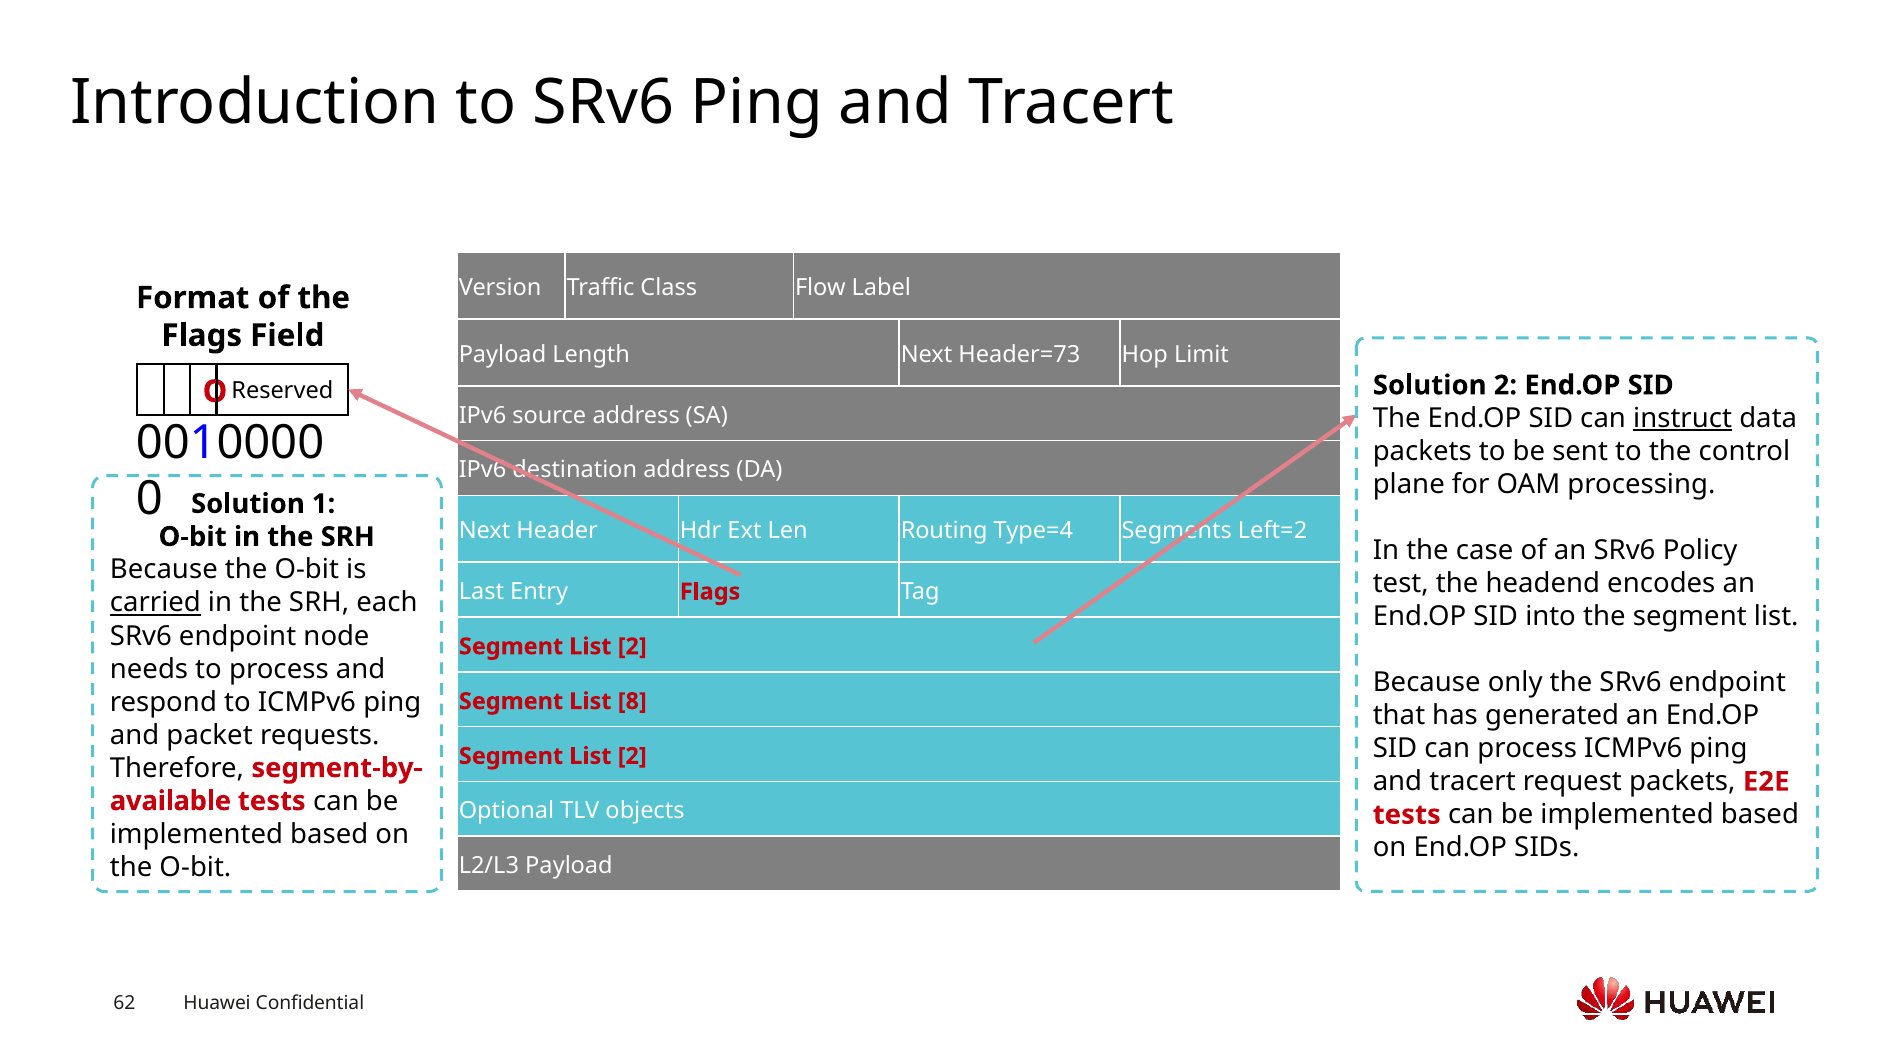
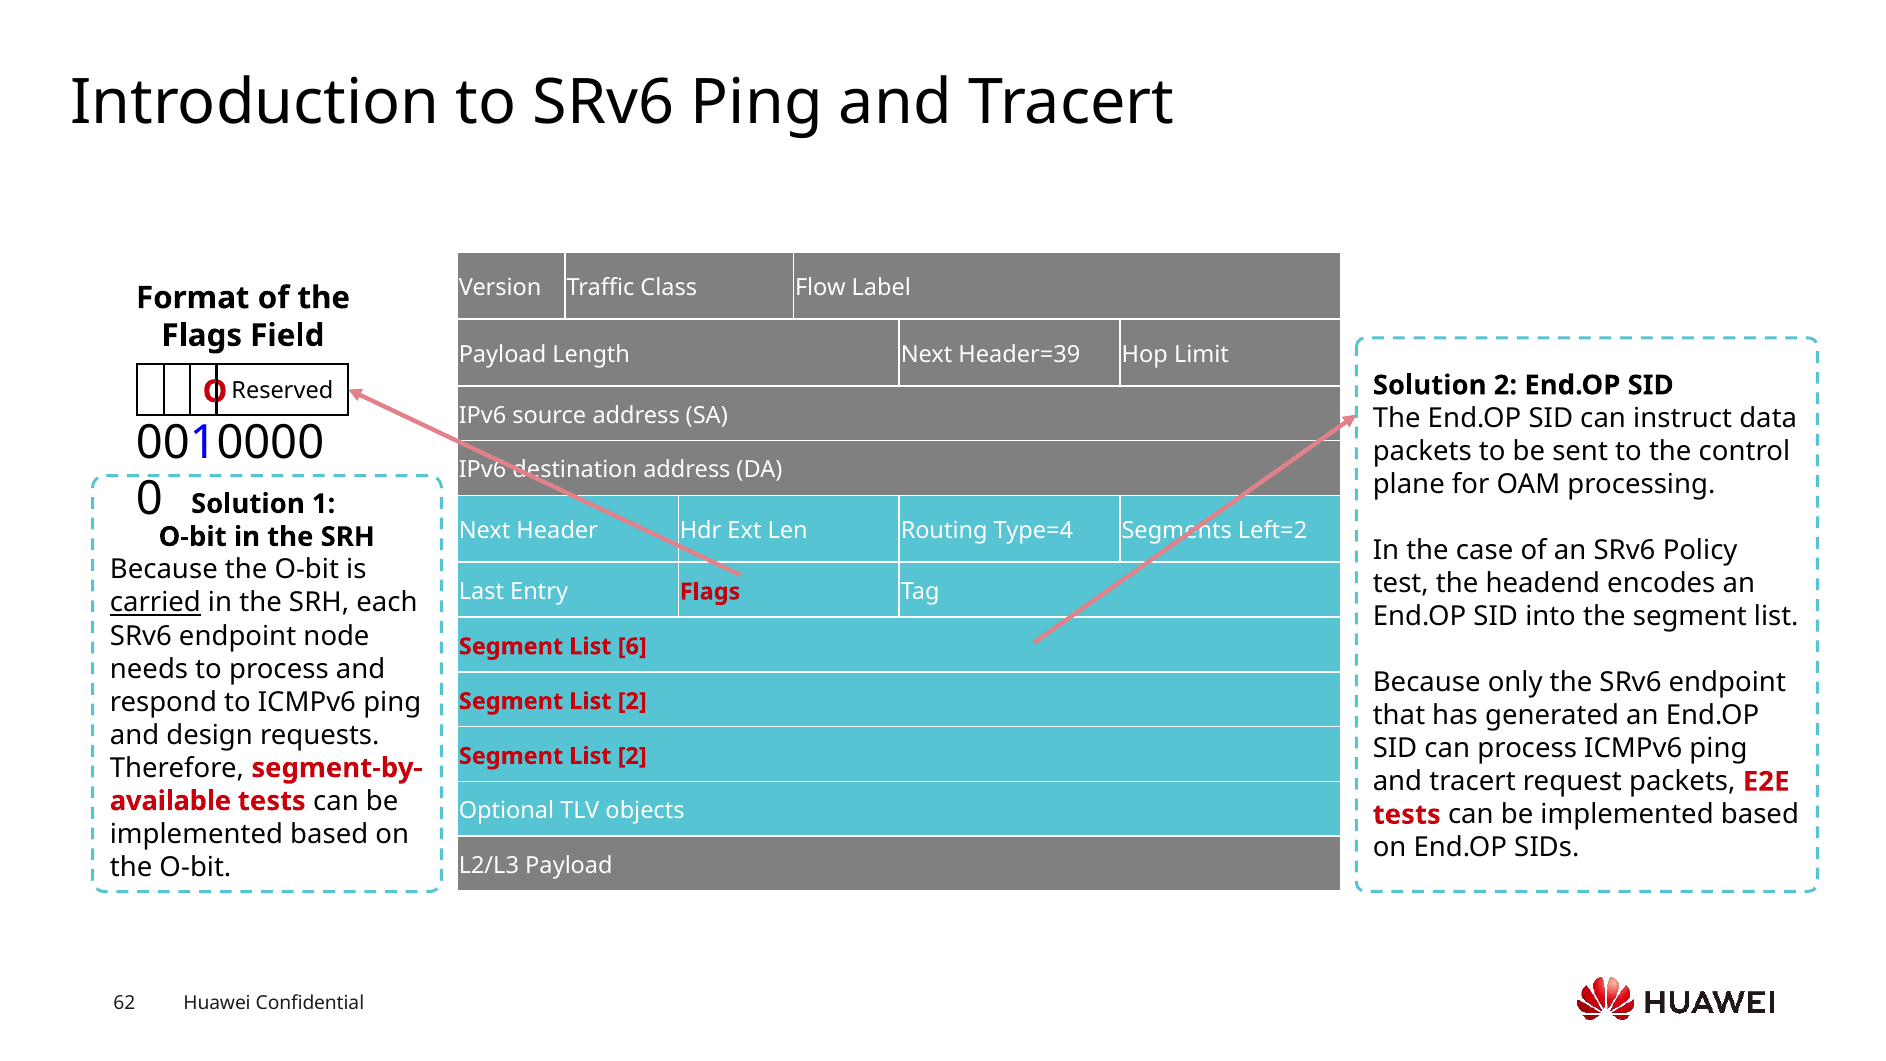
Header=73: Header=73 -> Header=39
instruct underline: present -> none
2 at (632, 646): 2 -> 6
8 at (632, 701): 8 -> 2
packet: packet -> design
